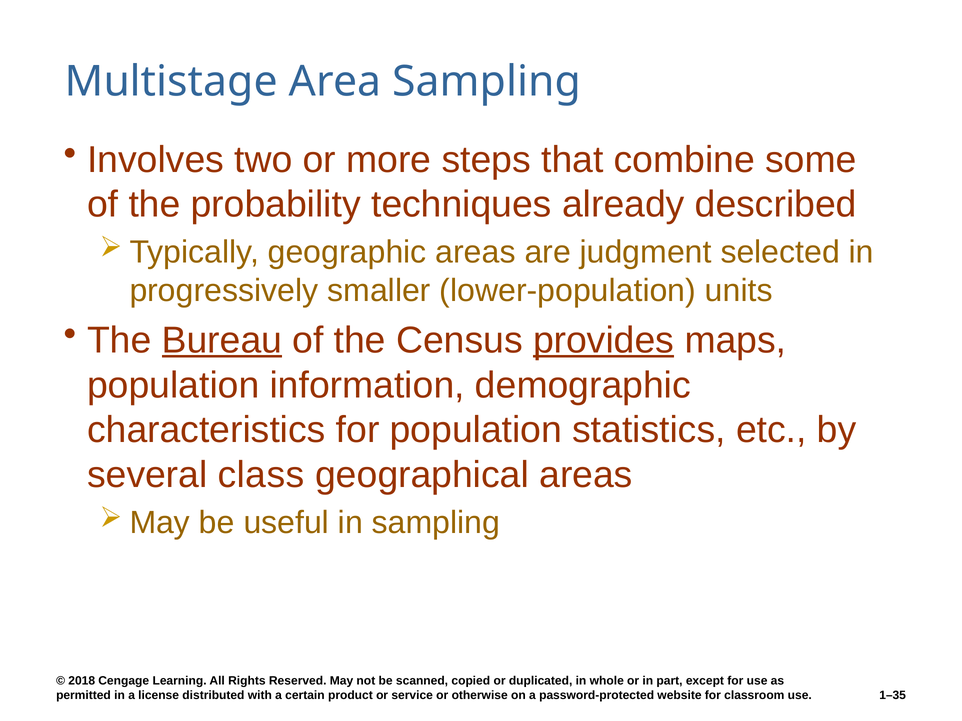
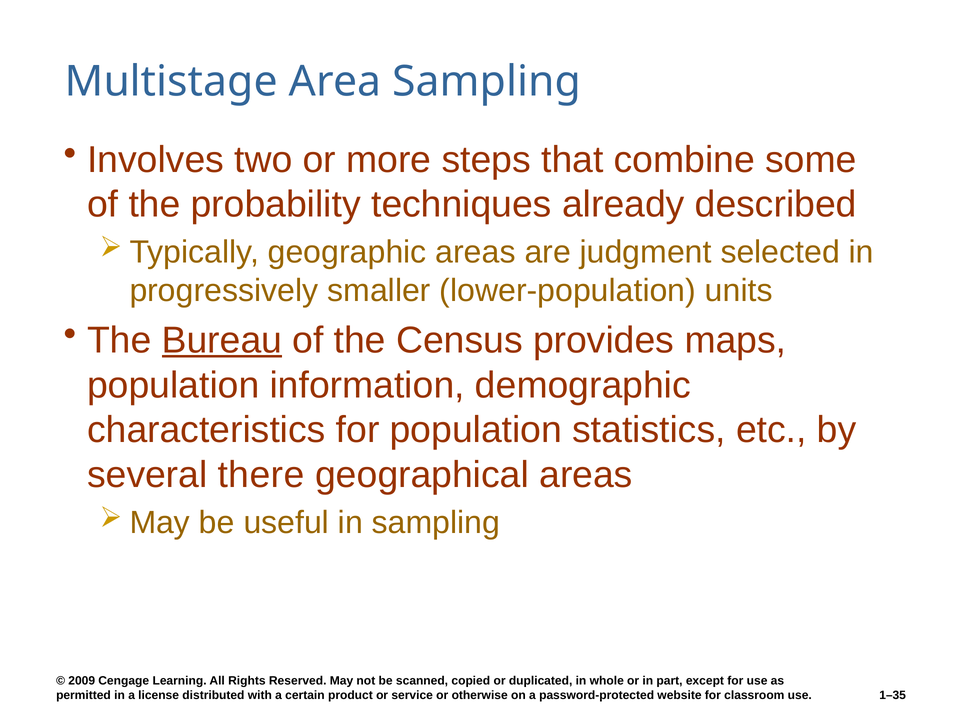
provides underline: present -> none
class: class -> there
2018: 2018 -> 2009
